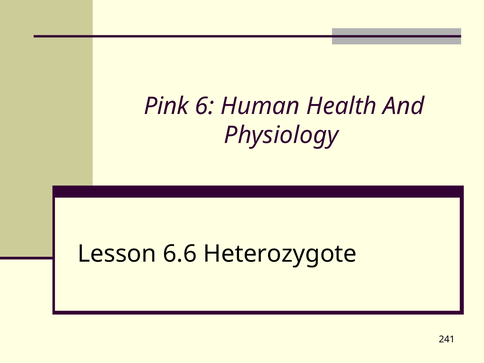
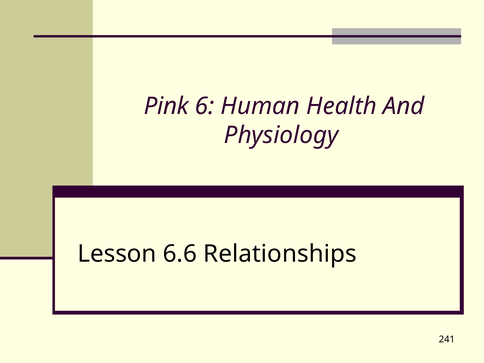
Heterozygote: Heterozygote -> Relationships
